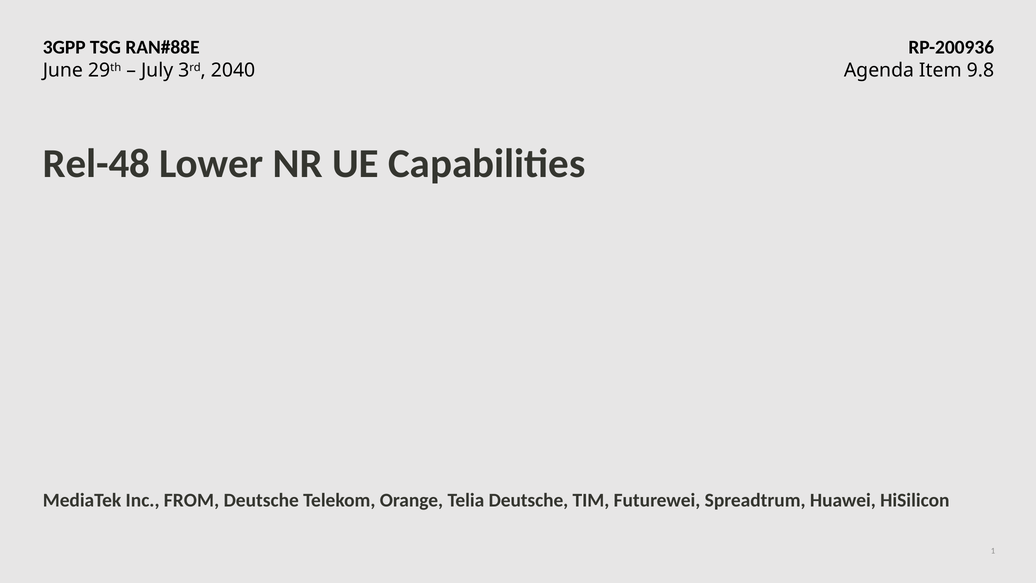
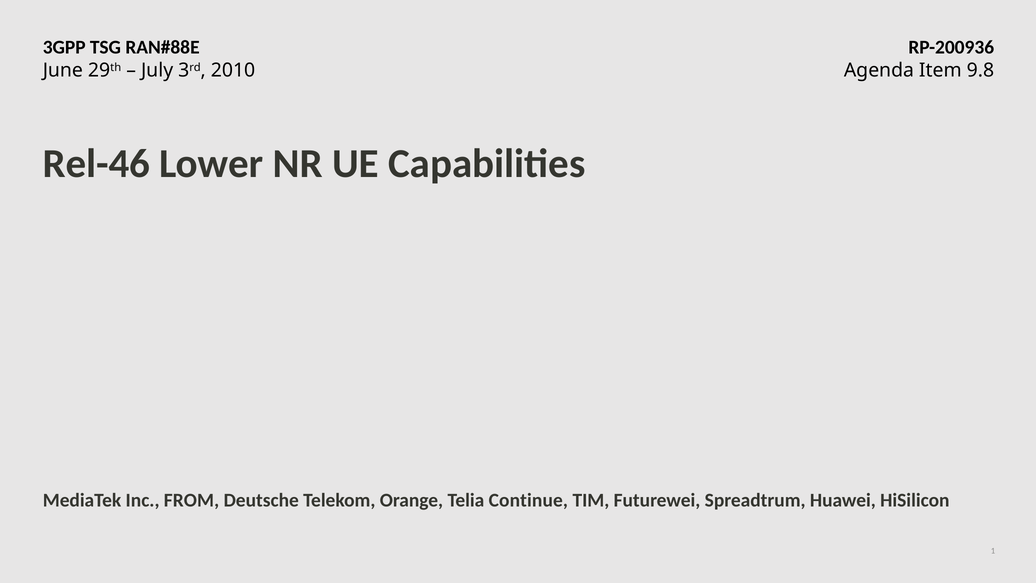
2040: 2040 -> 2010
Rel-48: Rel-48 -> Rel-46
Telia Deutsche: Deutsche -> Continue
